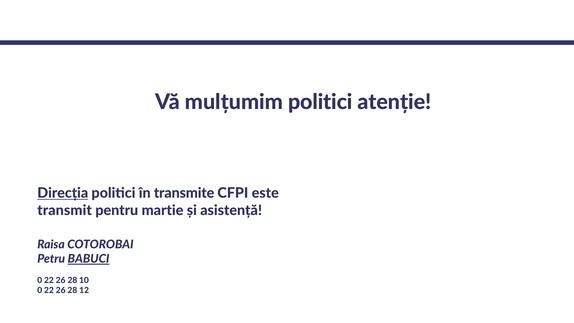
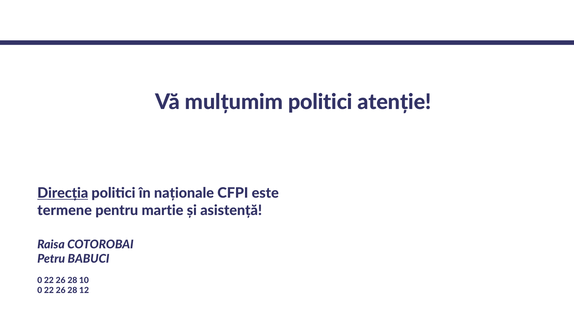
transmite: transmite -> naționale
transmit: transmit -> termene
BABUCI underline: present -> none
